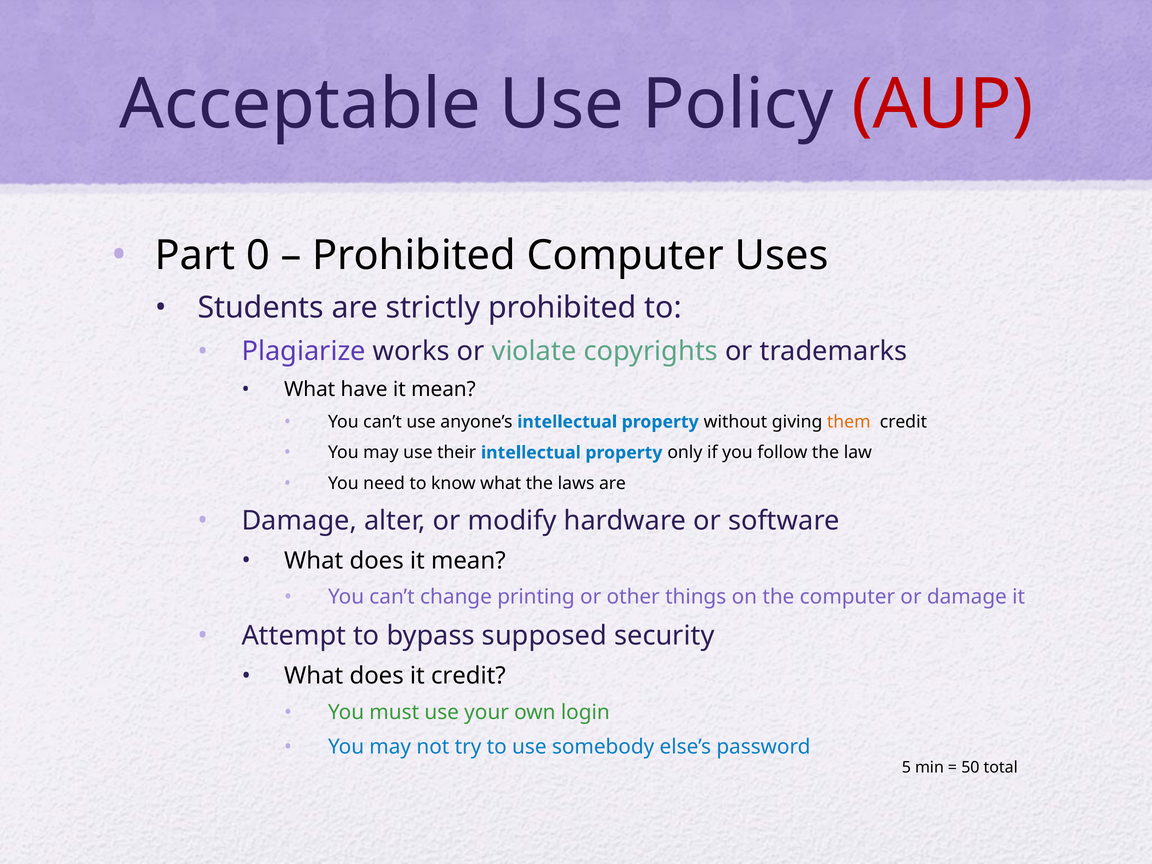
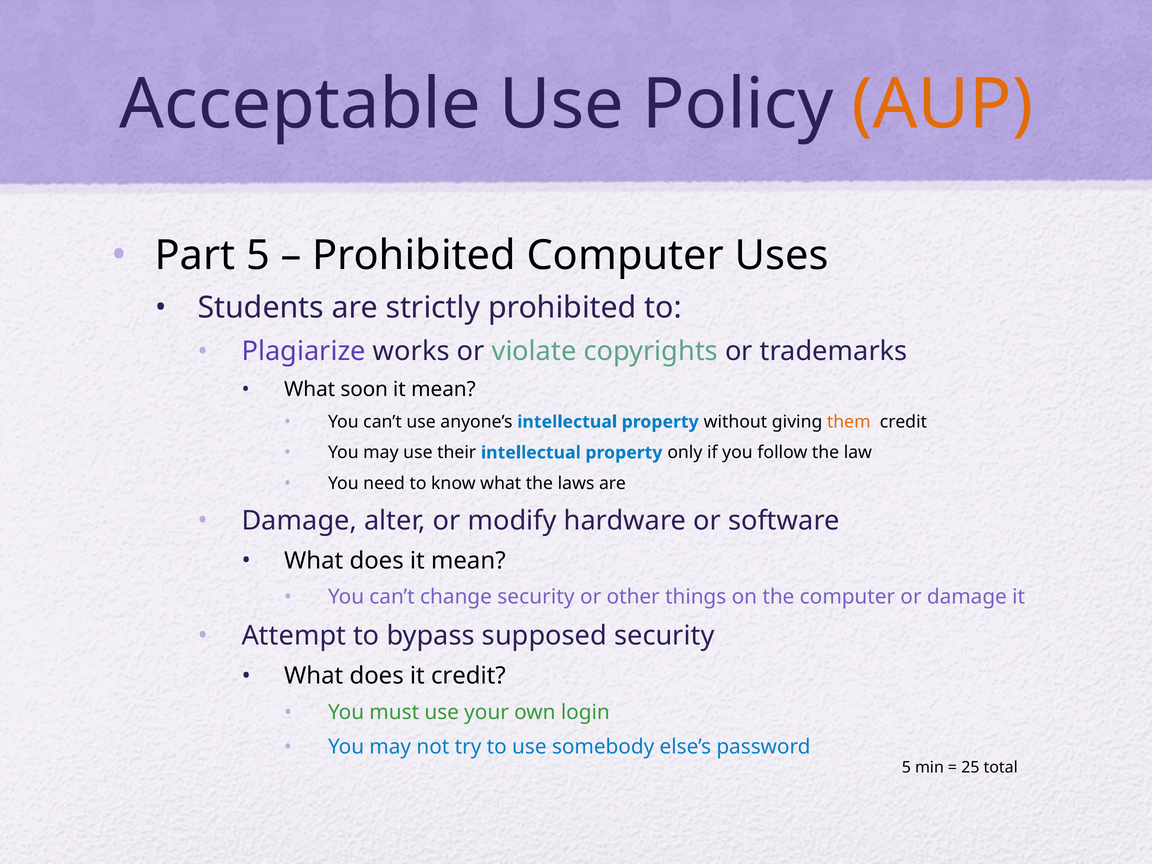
AUP colour: red -> orange
Part 0: 0 -> 5
have: have -> soon
change printing: printing -> security
50: 50 -> 25
